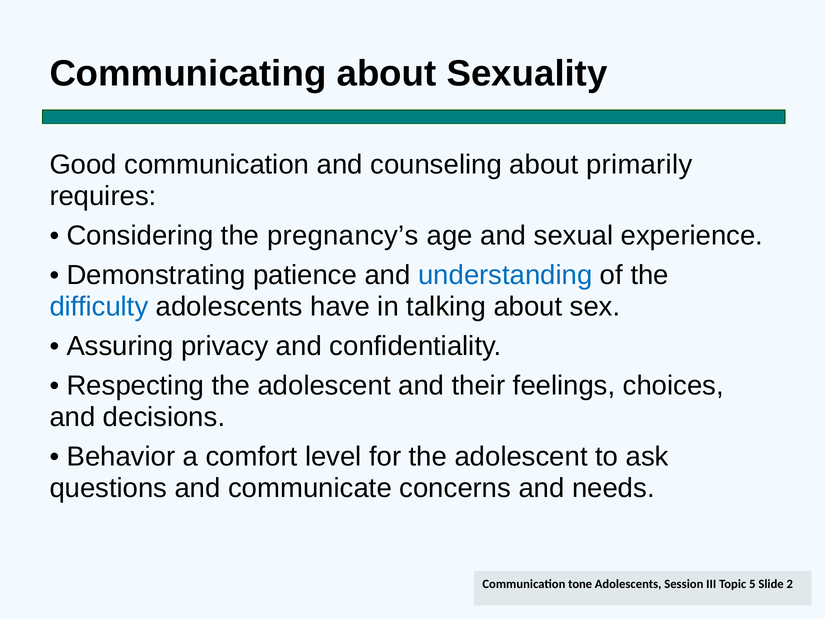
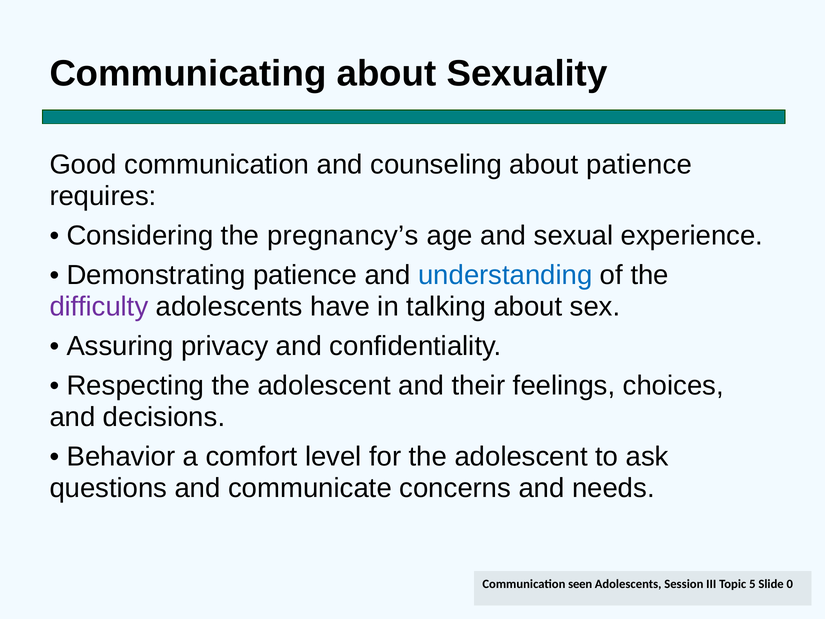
about primarily: primarily -> patience
difficulty colour: blue -> purple
tone: tone -> seen
2: 2 -> 0
